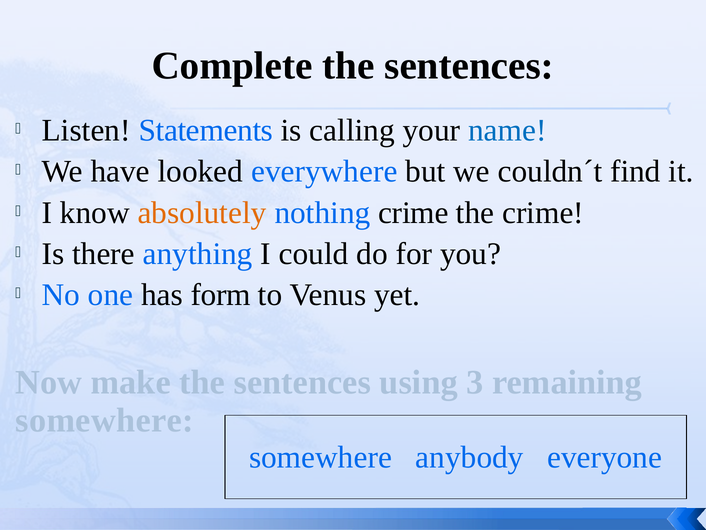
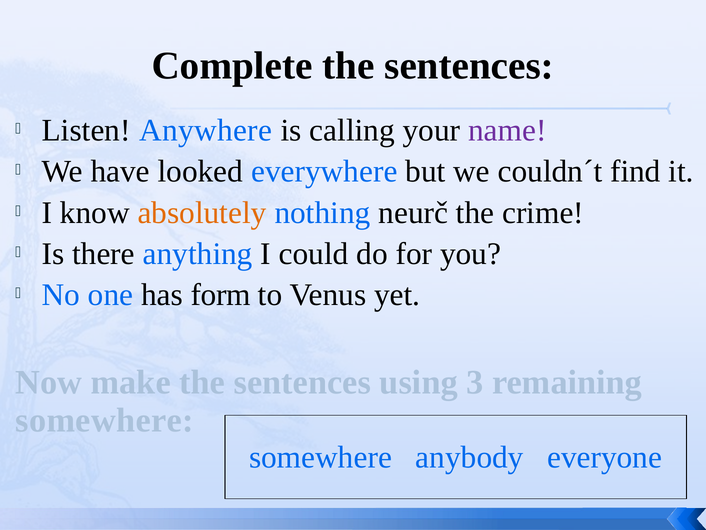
Statements: Statements -> Anywhere
name colour: blue -> purple
nothing crime: crime -> neurč
